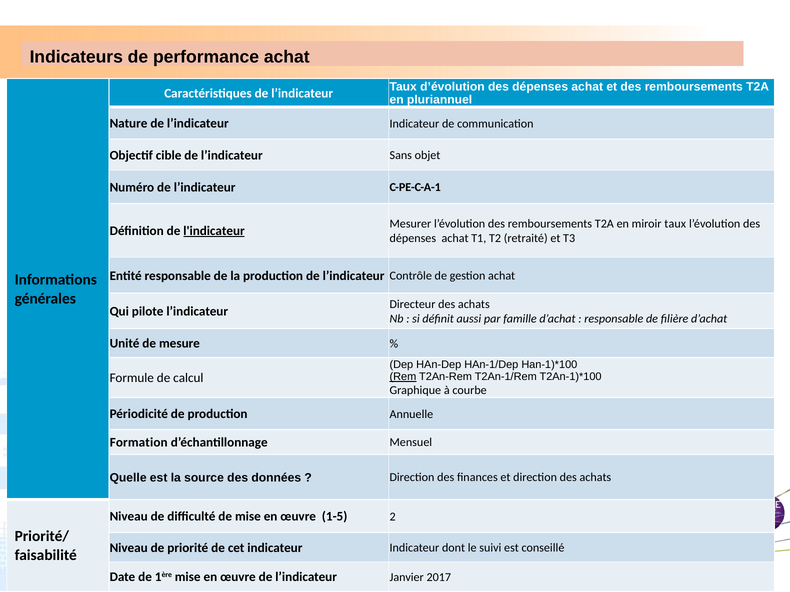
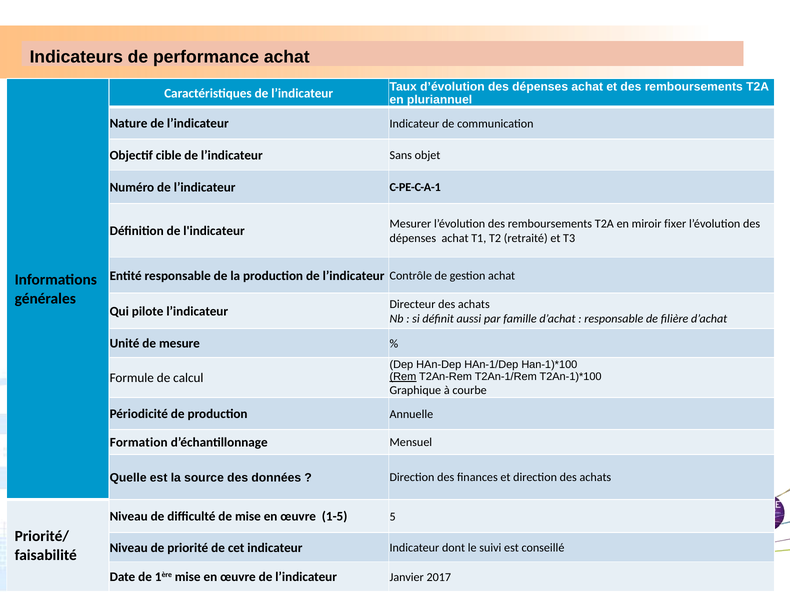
miroir taux: taux -> fixer
l'indicateur underline: present -> none
2: 2 -> 5
